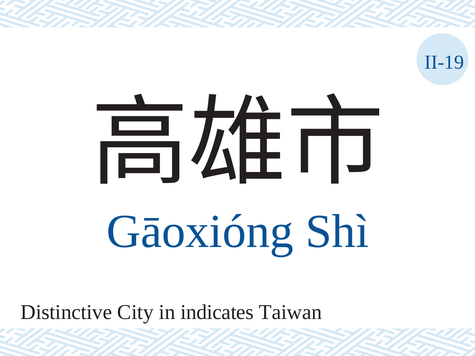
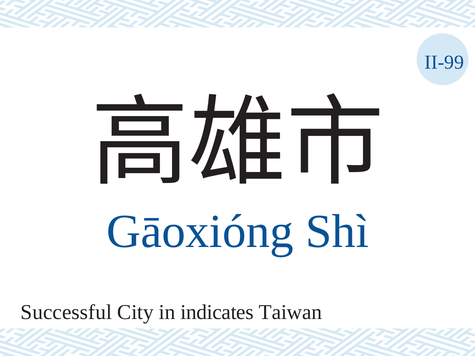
II-19: II-19 -> II-99
Distinctive: Distinctive -> Successful
